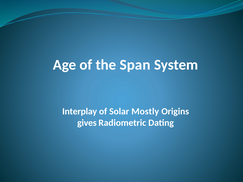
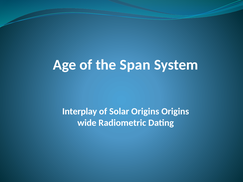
Solar Mostly: Mostly -> Origins
gives: gives -> wide
